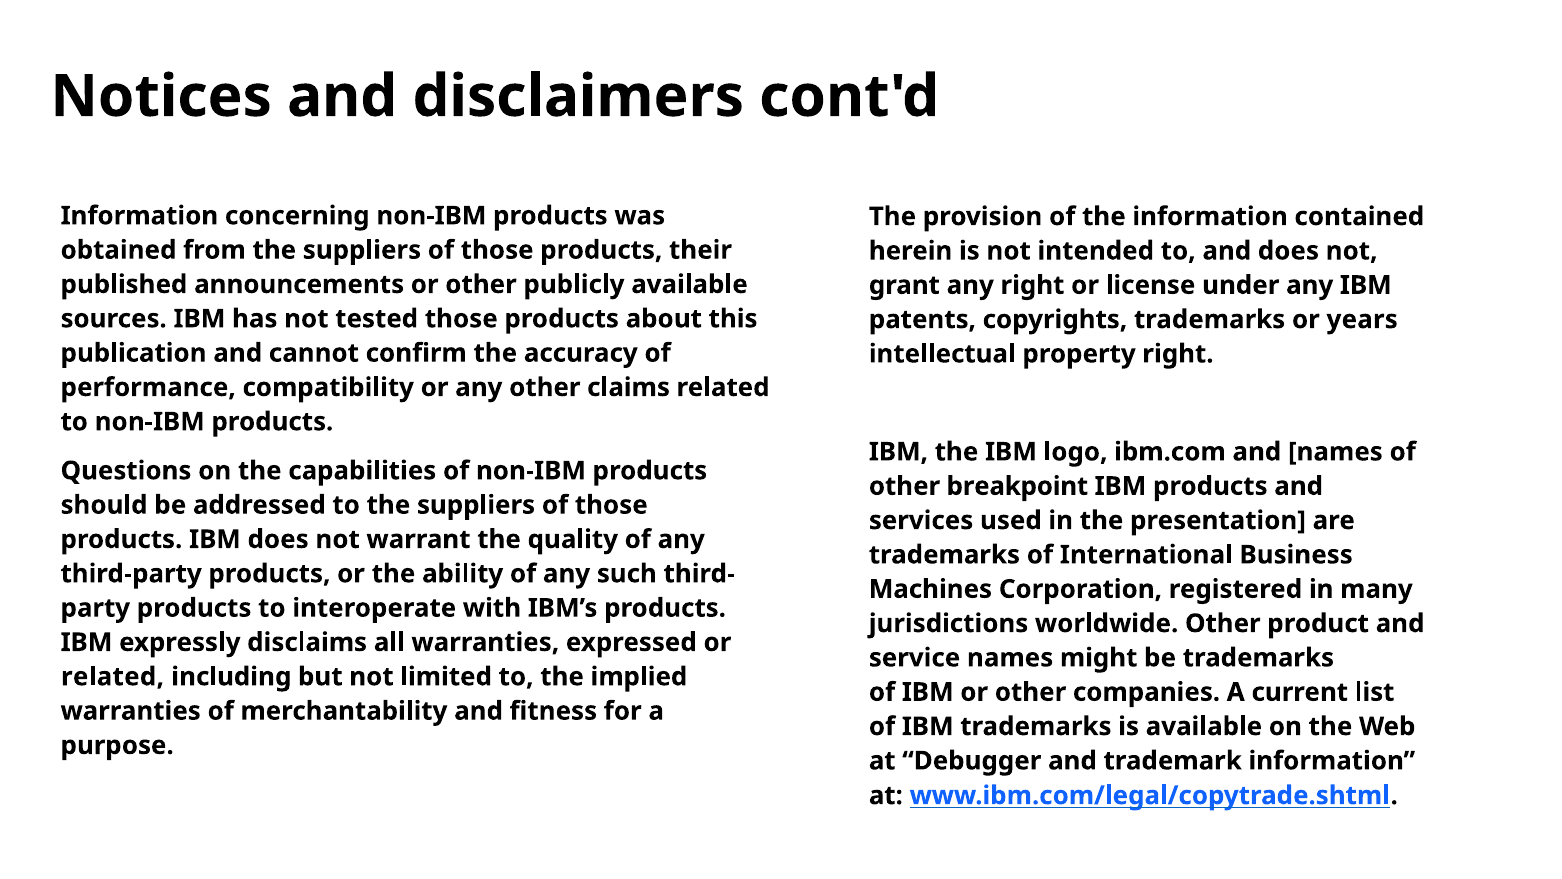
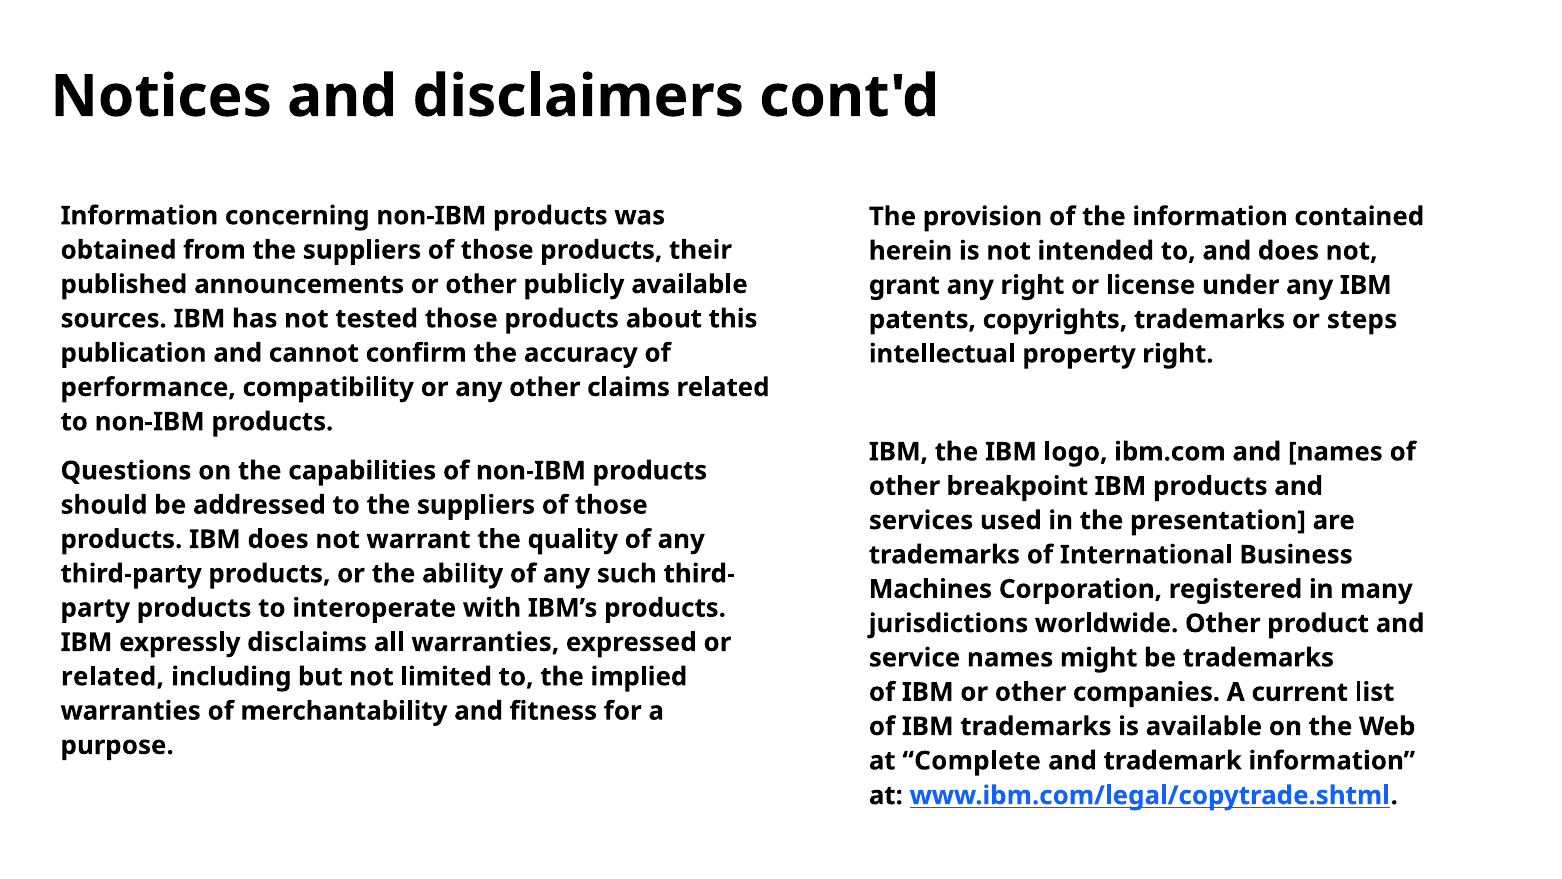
years: years -> steps
Debugger: Debugger -> Complete
